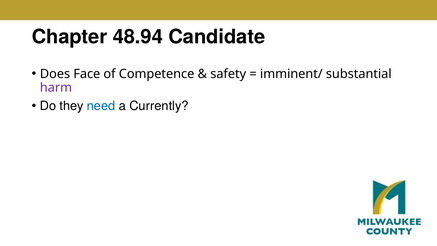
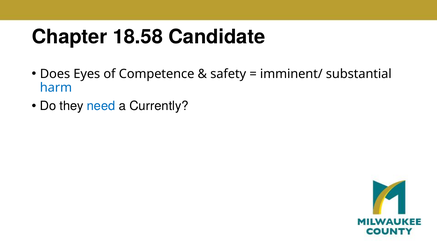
48.94: 48.94 -> 18.58
Face: Face -> Eyes
harm colour: purple -> blue
